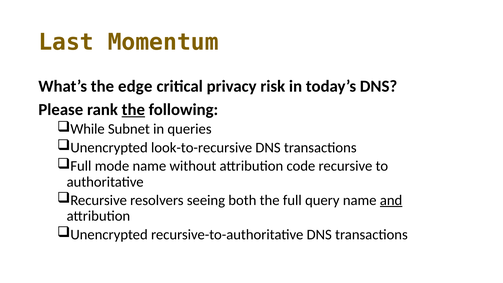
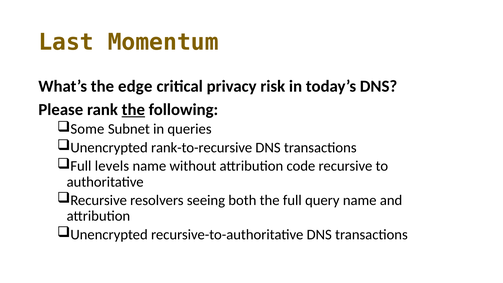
While: While -> Some
look-to-recursive: look-to-recursive -> rank-to-recursive
mode: mode -> levels
and underline: present -> none
